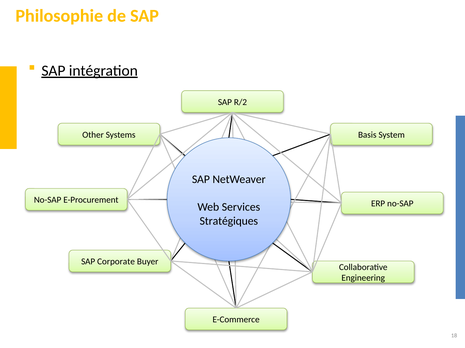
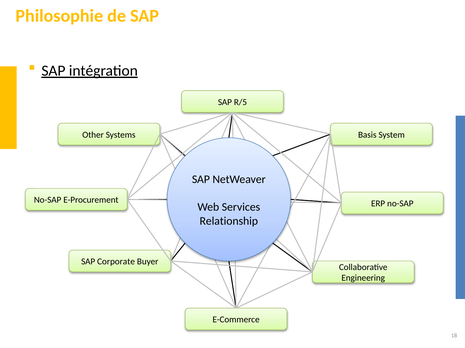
R/2: R/2 -> R/5
Stratégiques: Stratégiques -> Relationship
